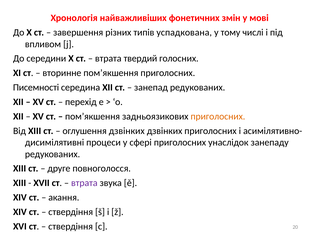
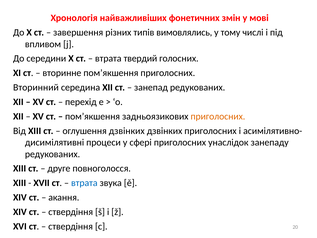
успадкована: успадкована -> вимовлялись
Писемності: Писемності -> Вторинний
втрата at (84, 183) colour: purple -> blue
